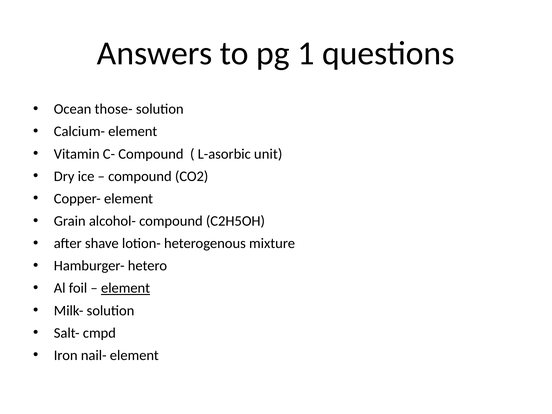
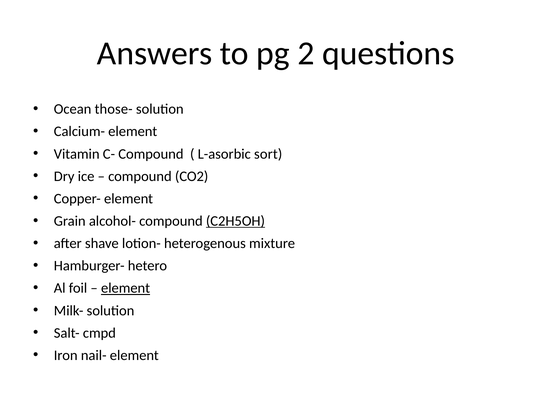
1: 1 -> 2
unit: unit -> sort
C2H5OH underline: none -> present
